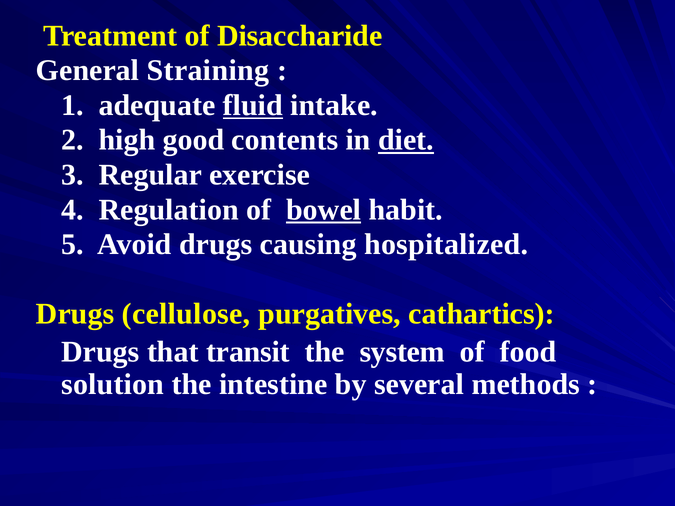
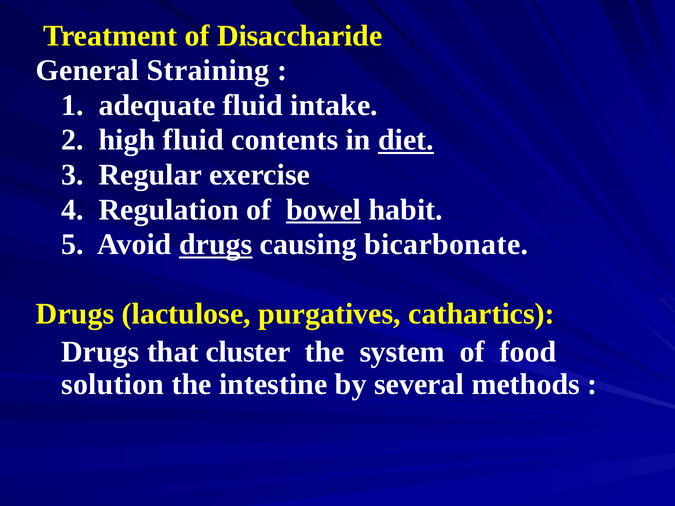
fluid at (253, 105) underline: present -> none
high good: good -> fluid
drugs at (216, 245) underline: none -> present
hospitalized: hospitalized -> bicarbonate
cellulose: cellulose -> lactulose
transit: transit -> cluster
